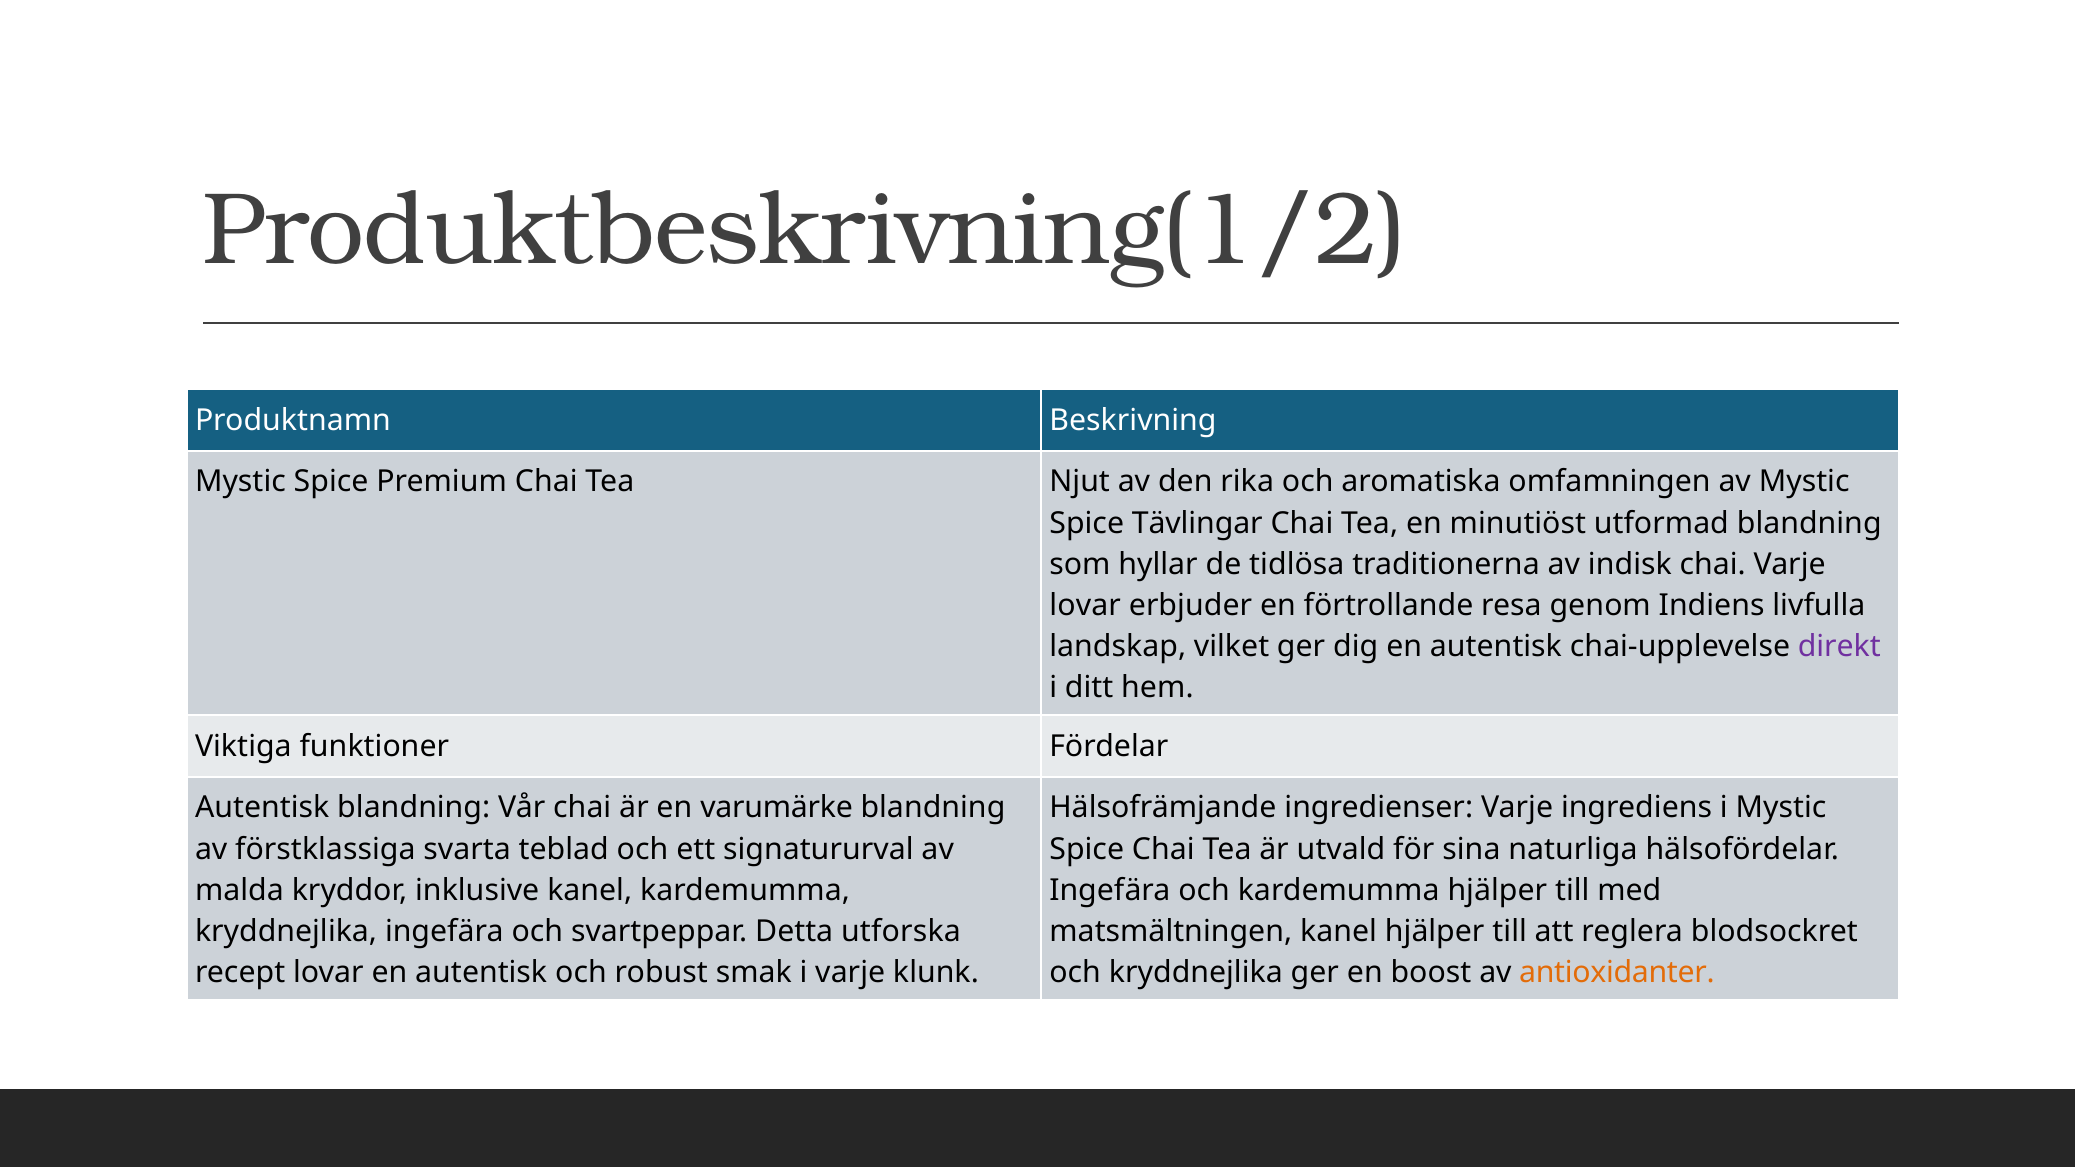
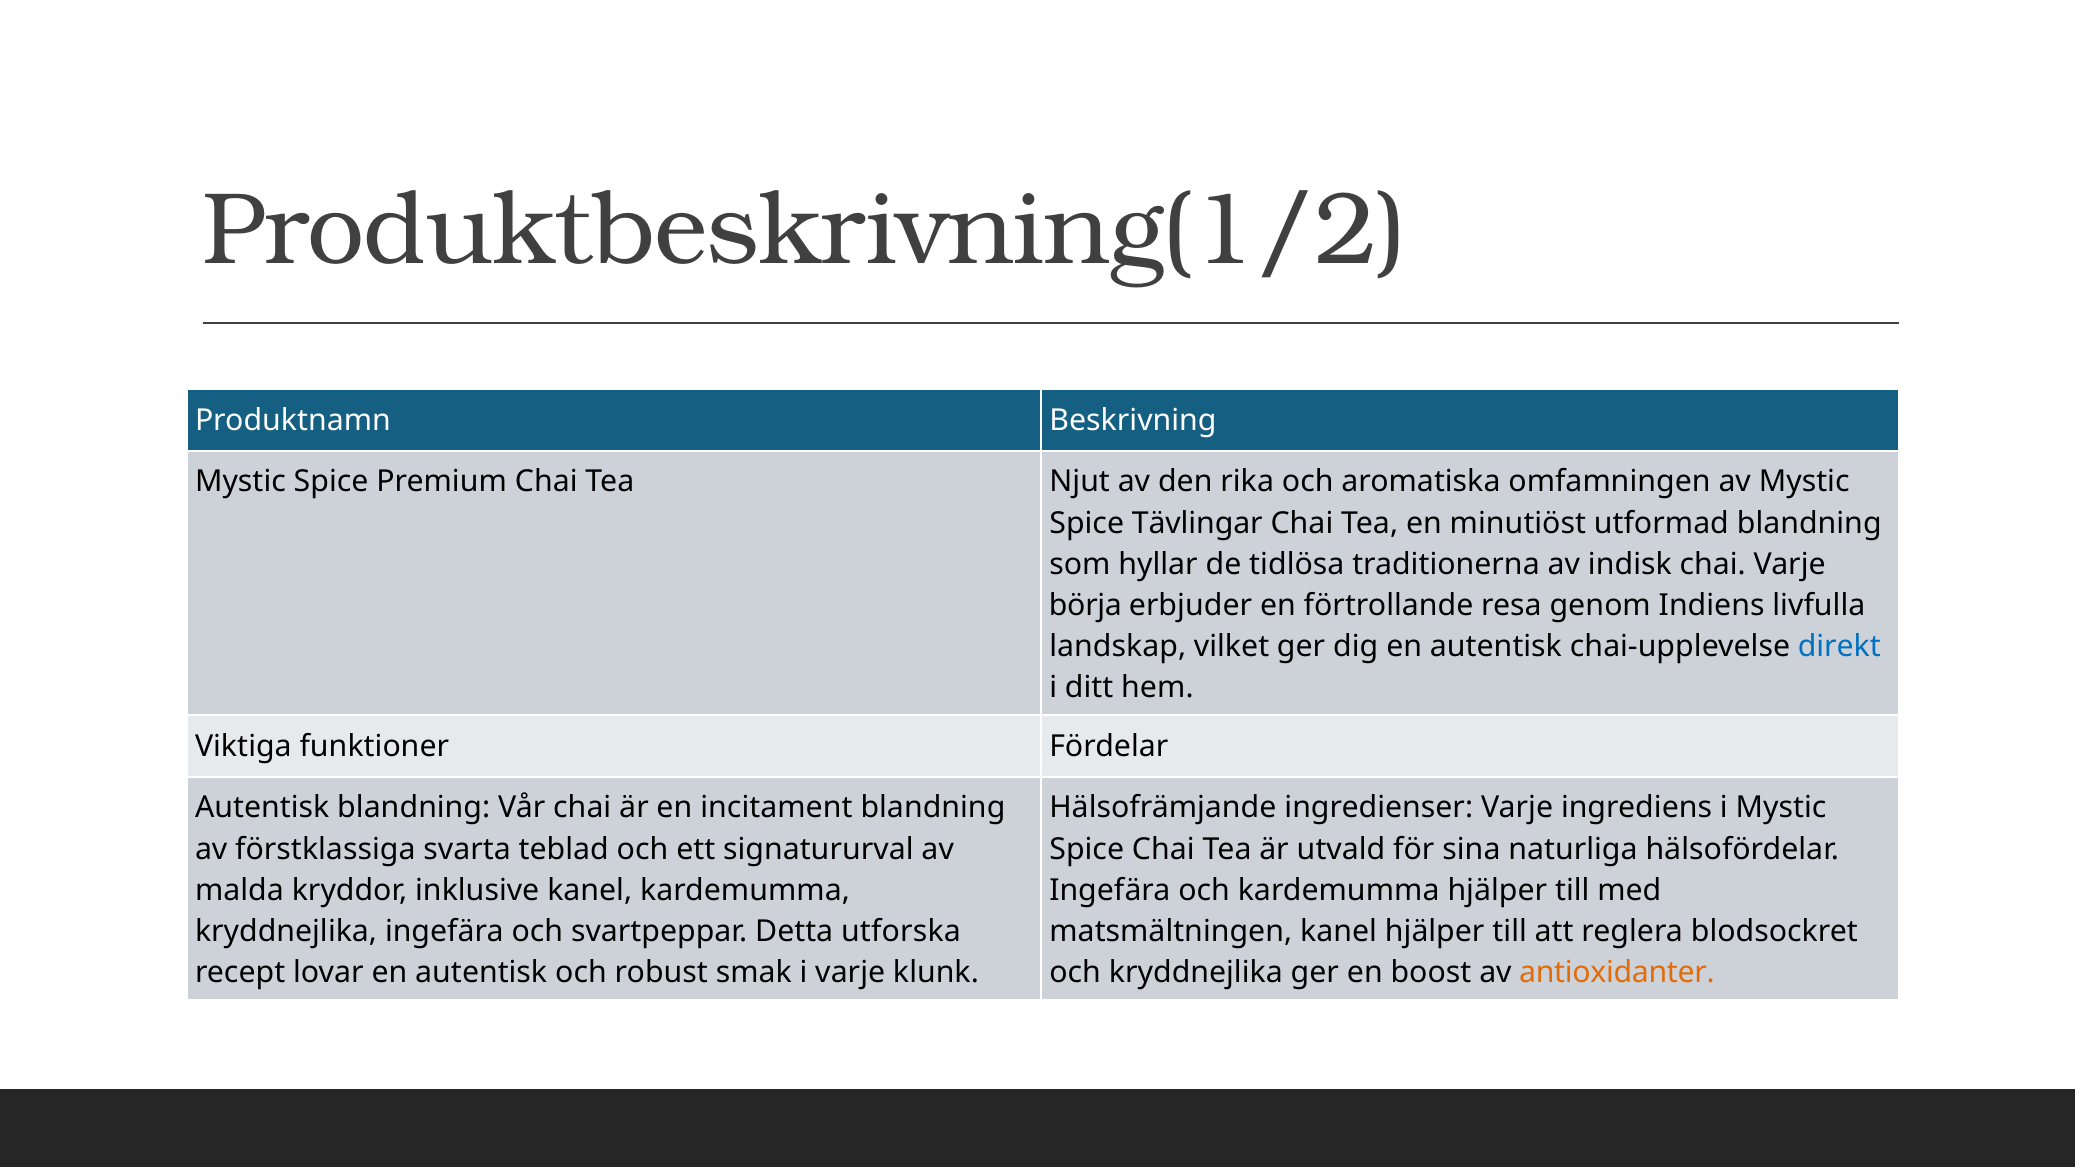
lovar at (1085, 606): lovar -> börja
direkt colour: purple -> blue
varumärke: varumärke -> incitament
